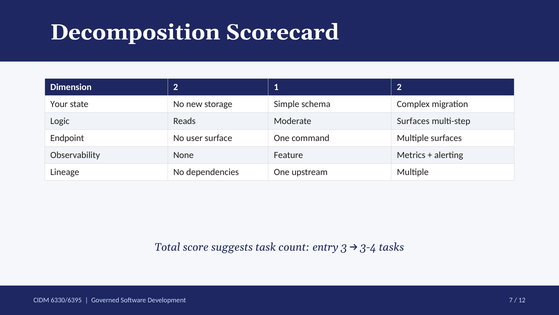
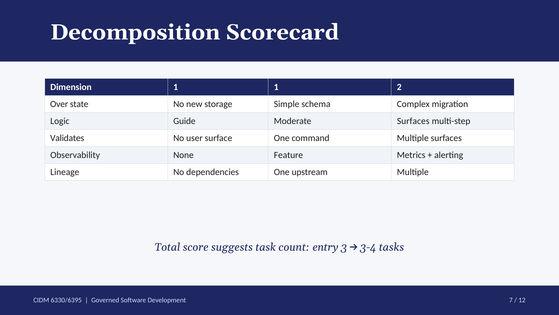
Dimension 2: 2 -> 1
Your: Your -> Over
Reads: Reads -> Guide
Endpoint: Endpoint -> Validates
